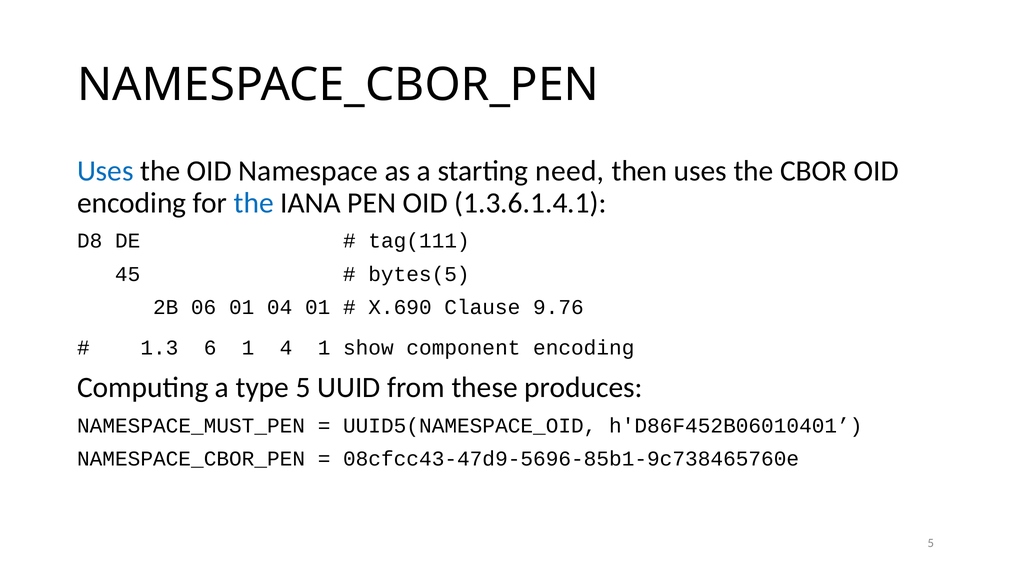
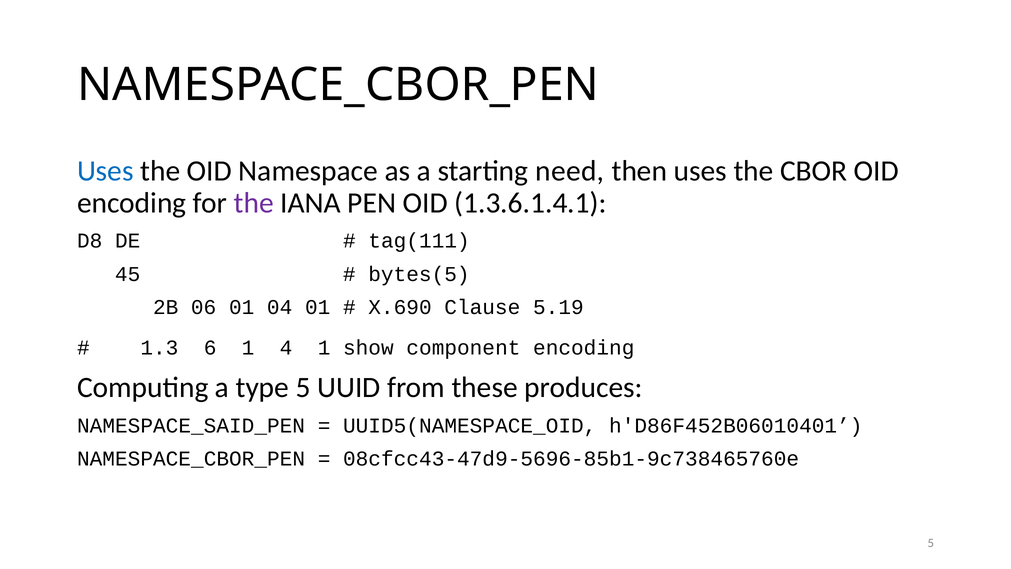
the at (254, 203) colour: blue -> purple
9.76: 9.76 -> 5.19
NAMESPACE_MUST_PEN: NAMESPACE_MUST_PEN -> NAMESPACE_SAID_PEN
